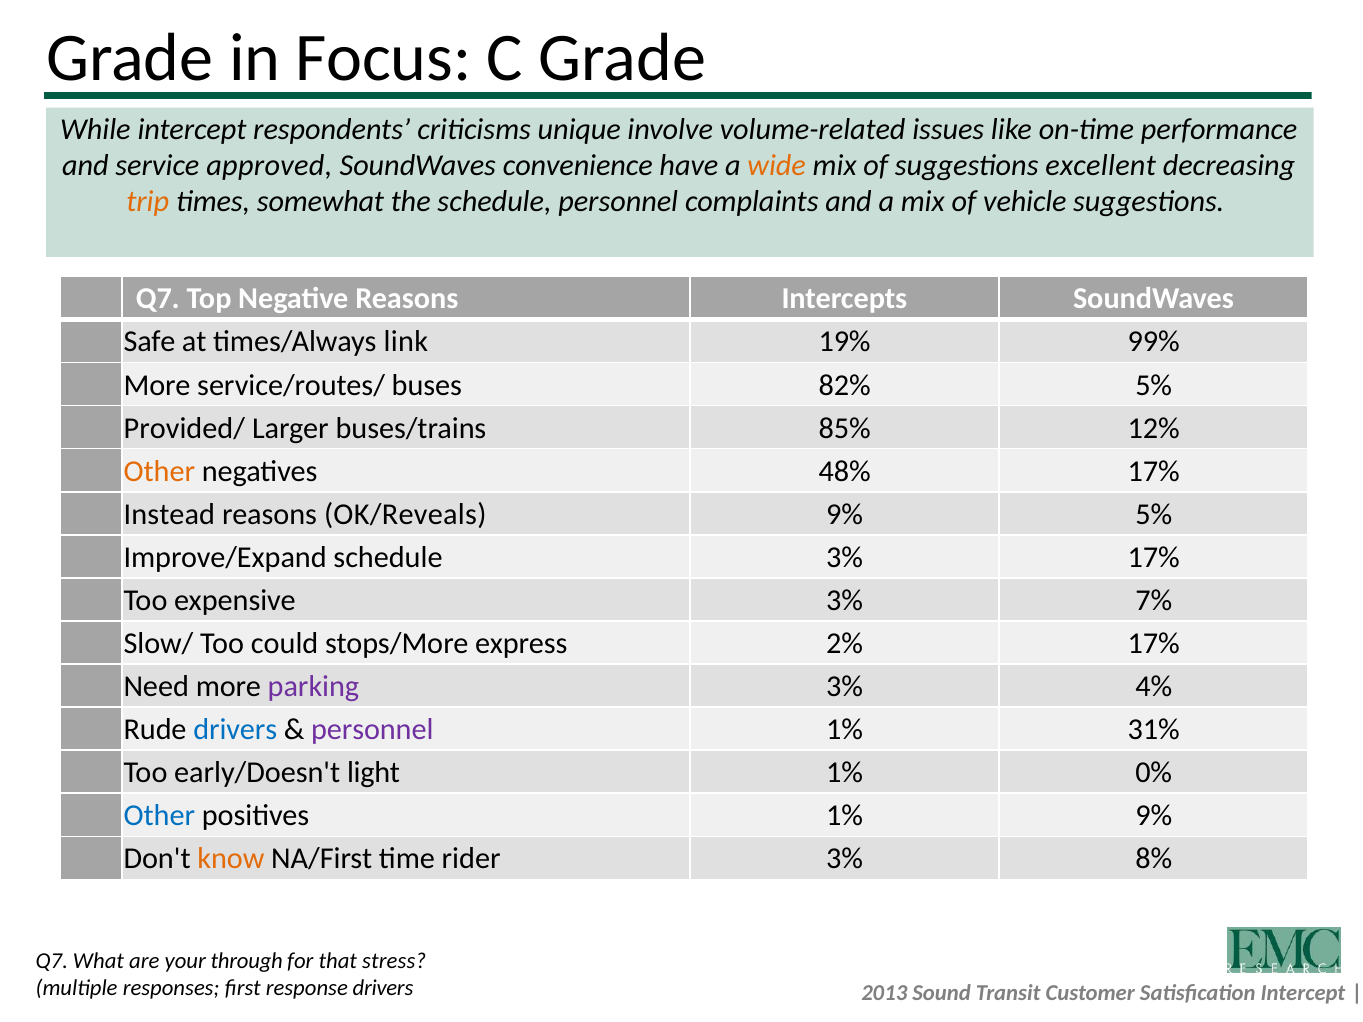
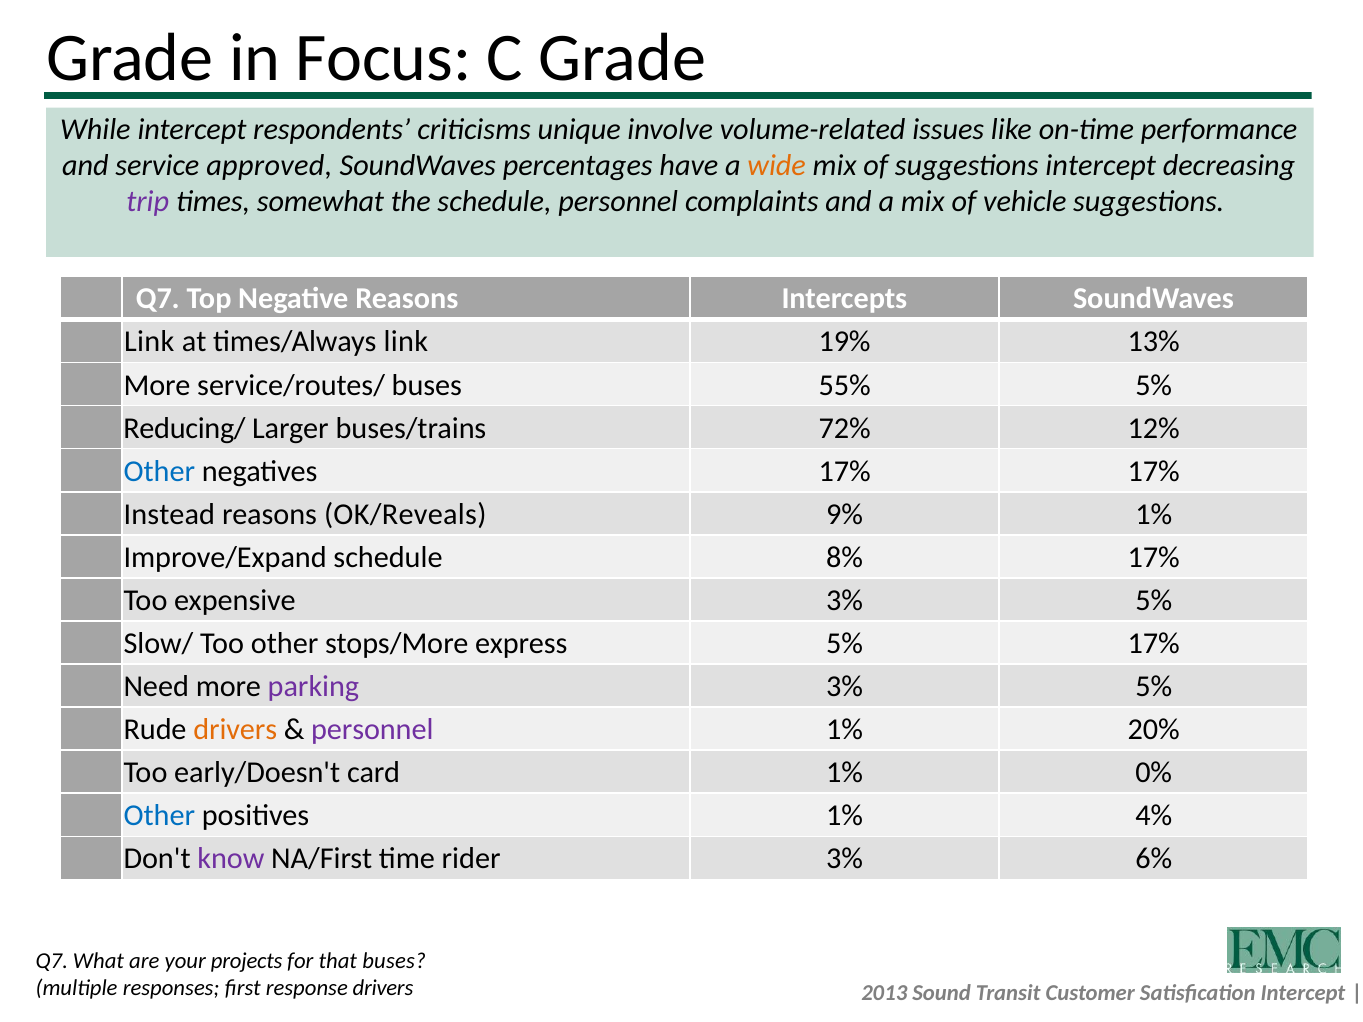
convenience: convenience -> percentages
suggestions excellent: excellent -> intercept
trip colour: orange -> purple
Safe at (150, 342): Safe -> Link
99%: 99% -> 13%
82%: 82% -> 55%
Provided/: Provided/ -> Reducing/
85%: 85% -> 72%
Other at (159, 471) colour: orange -> blue
negatives 48%: 48% -> 17%
9% 5%: 5% -> 1%
schedule 3%: 3% -> 8%
expensive 3% 7%: 7% -> 5%
Too could: could -> other
express 2%: 2% -> 5%
4% at (1154, 687): 4% -> 5%
drivers at (235, 730) colour: blue -> orange
31%: 31% -> 20%
light: light -> card
1% 9%: 9% -> 4%
know colour: orange -> purple
8%: 8% -> 6%
through: through -> projects
that stress: stress -> buses
